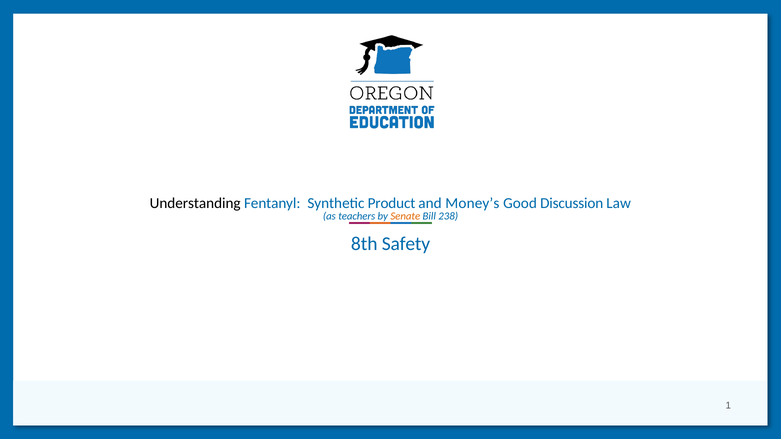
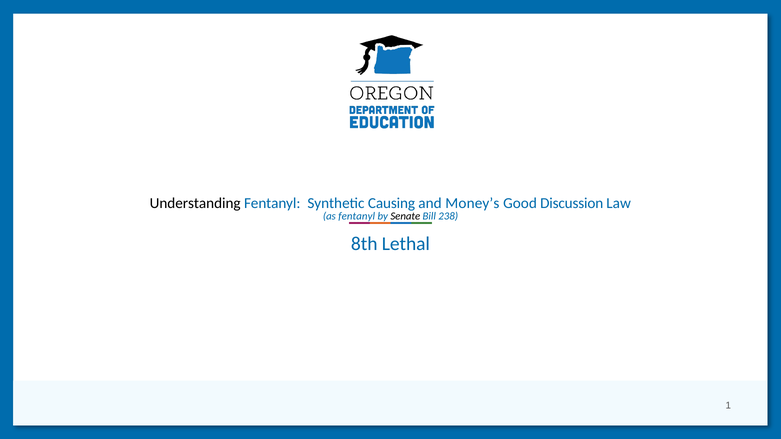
Product: Product -> Causing
as teachers: teachers -> fentanyl
Senate colour: orange -> black
Safety: Safety -> Lethal
